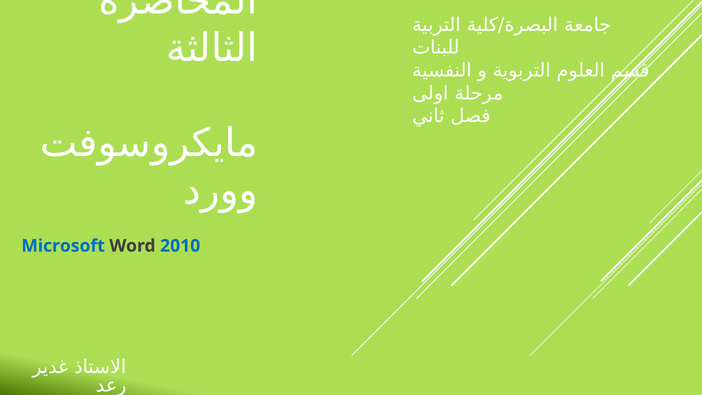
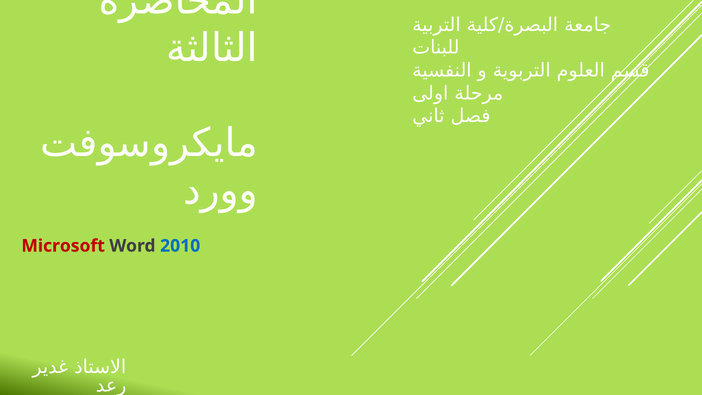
Microsoft colour: blue -> red
